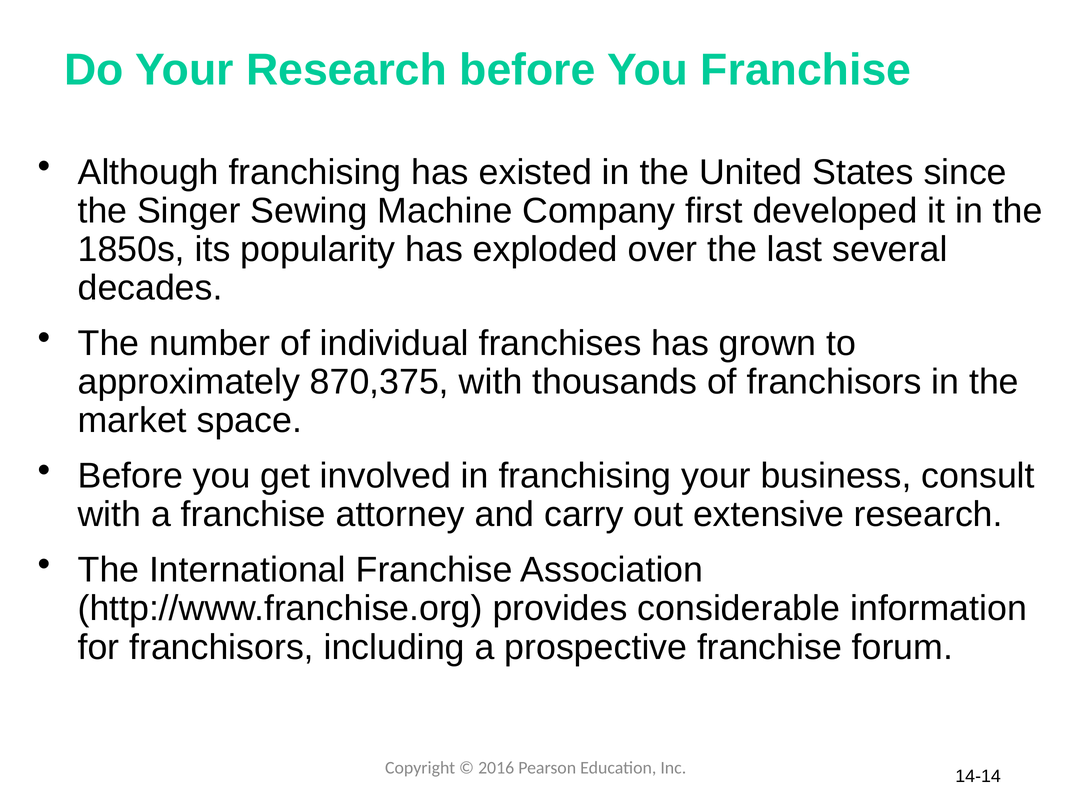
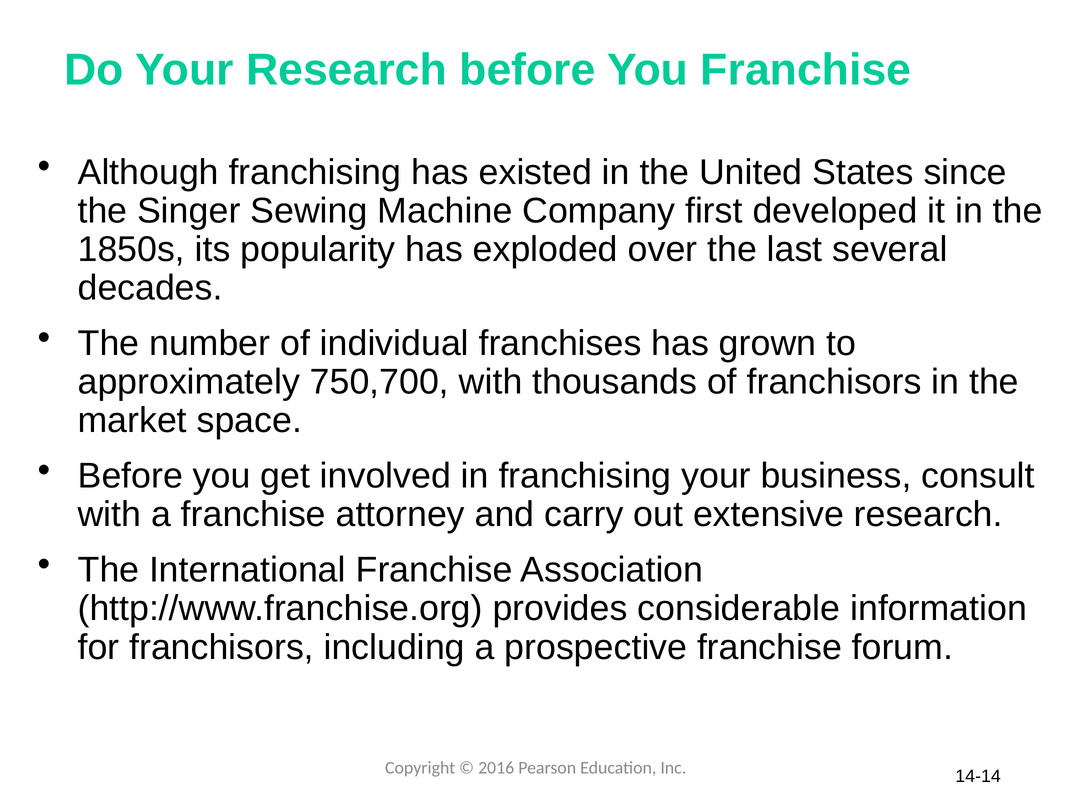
870,375: 870,375 -> 750,700
